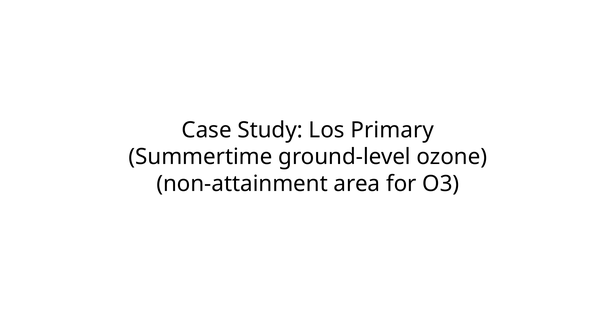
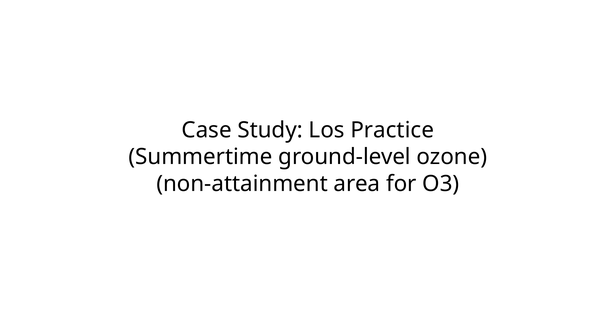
Primary: Primary -> Practice
